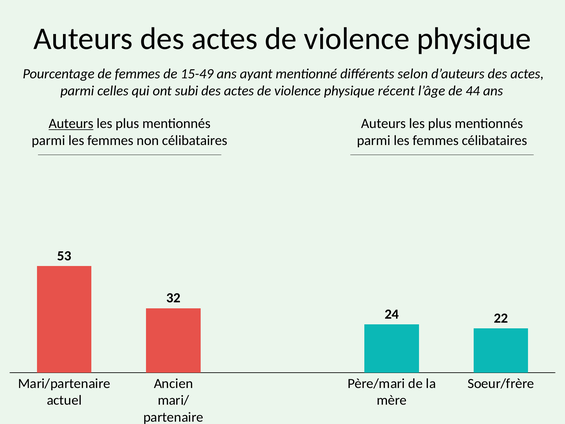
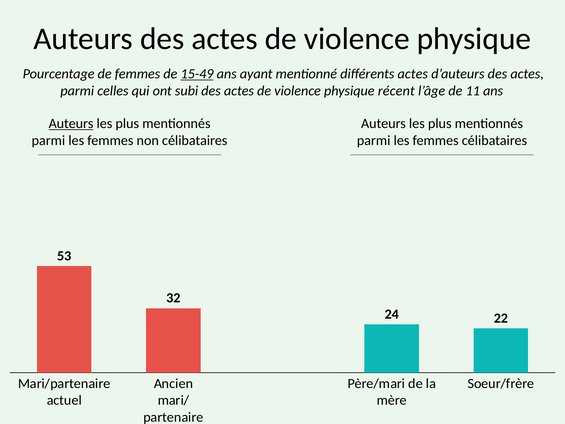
15-49 underline: none -> present
différents selon: selon -> actes
44: 44 -> 11
